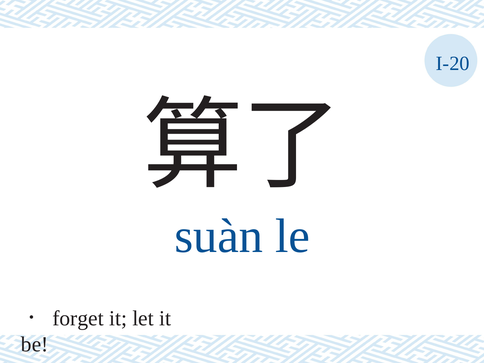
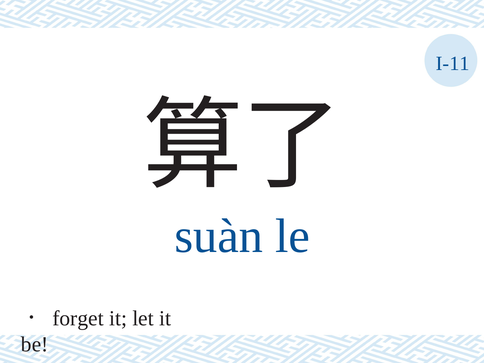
I-20: I-20 -> I-11
